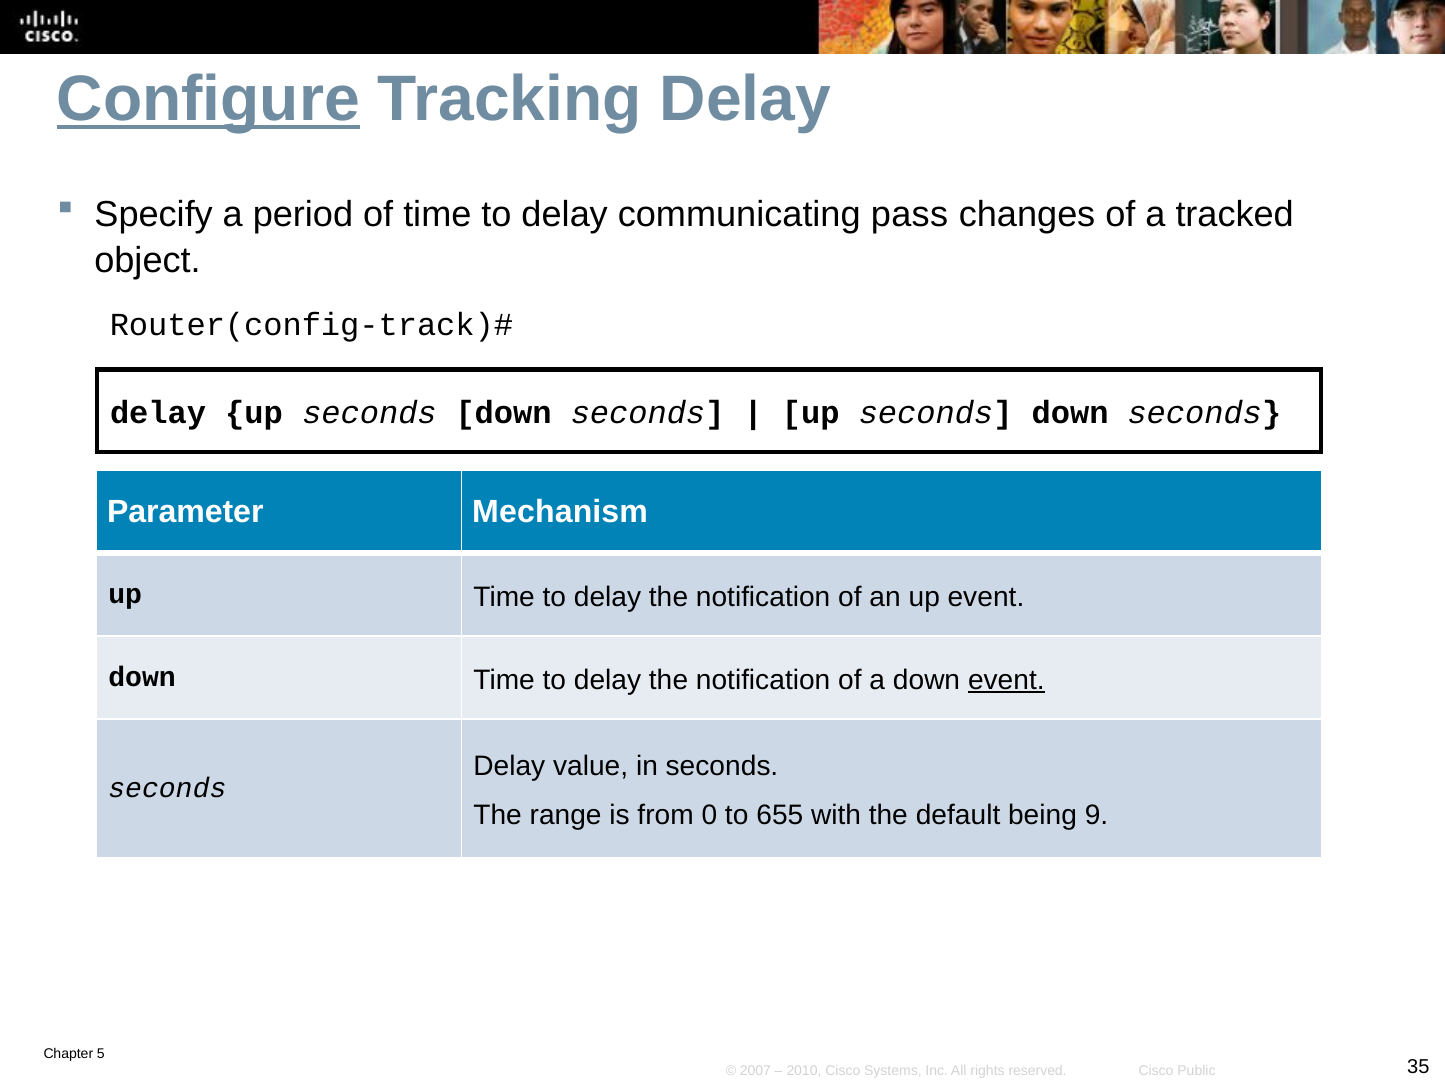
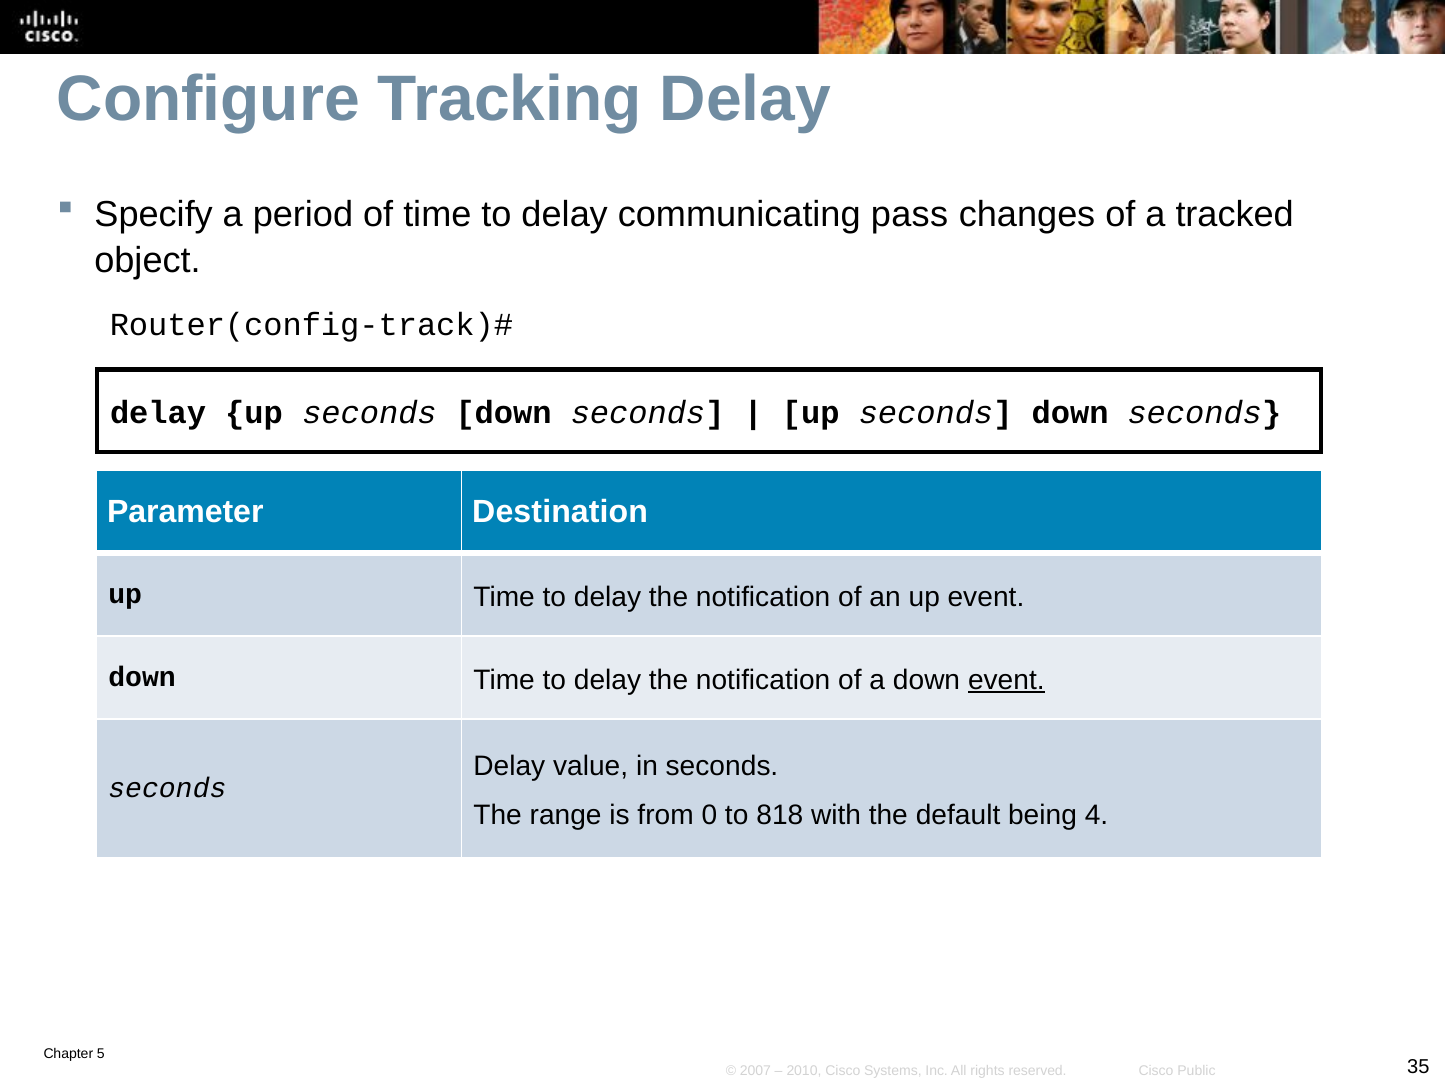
Configure underline: present -> none
Mechanism: Mechanism -> Destination
655: 655 -> 818
9: 9 -> 4
